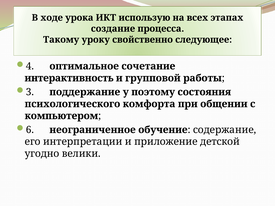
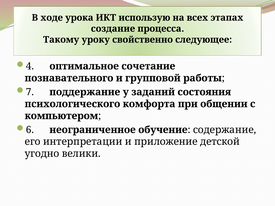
интерактивность: интерактивность -> познавательного
3: 3 -> 7
поэтому: поэтому -> заданий
